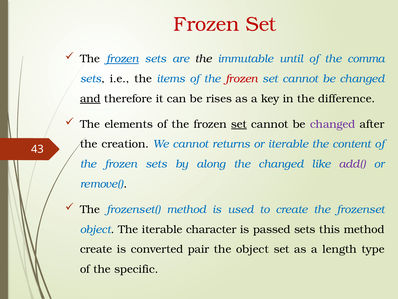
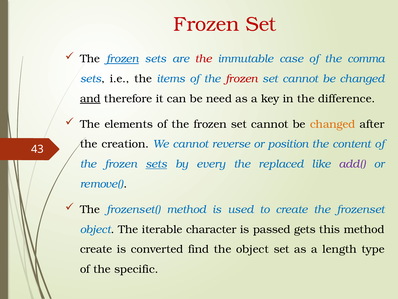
the at (204, 59) colour: black -> red
until: until -> case
rises: rises -> need
set at (239, 124) underline: present -> none
changed at (333, 124) colour: purple -> orange
returns: returns -> reverse
or iterable: iterable -> position
sets at (156, 164) underline: none -> present
along: along -> every
the changed: changed -> replaced
passed sets: sets -> gets
pair: pair -> find
